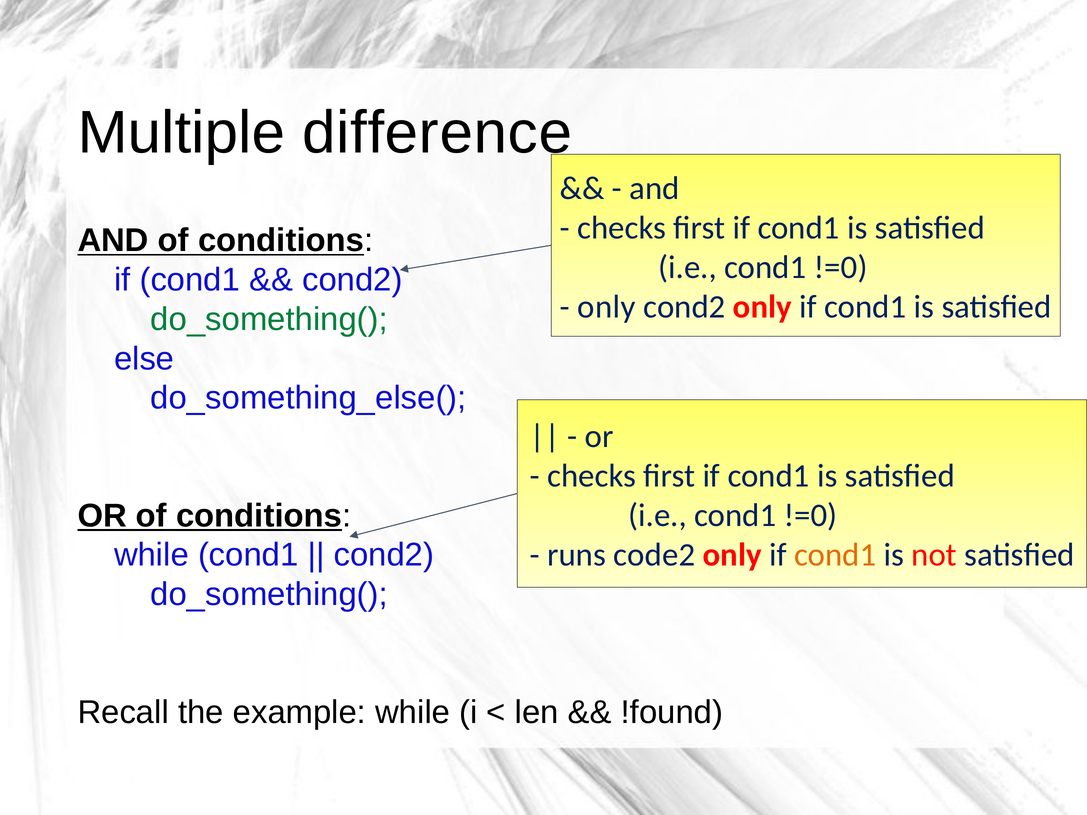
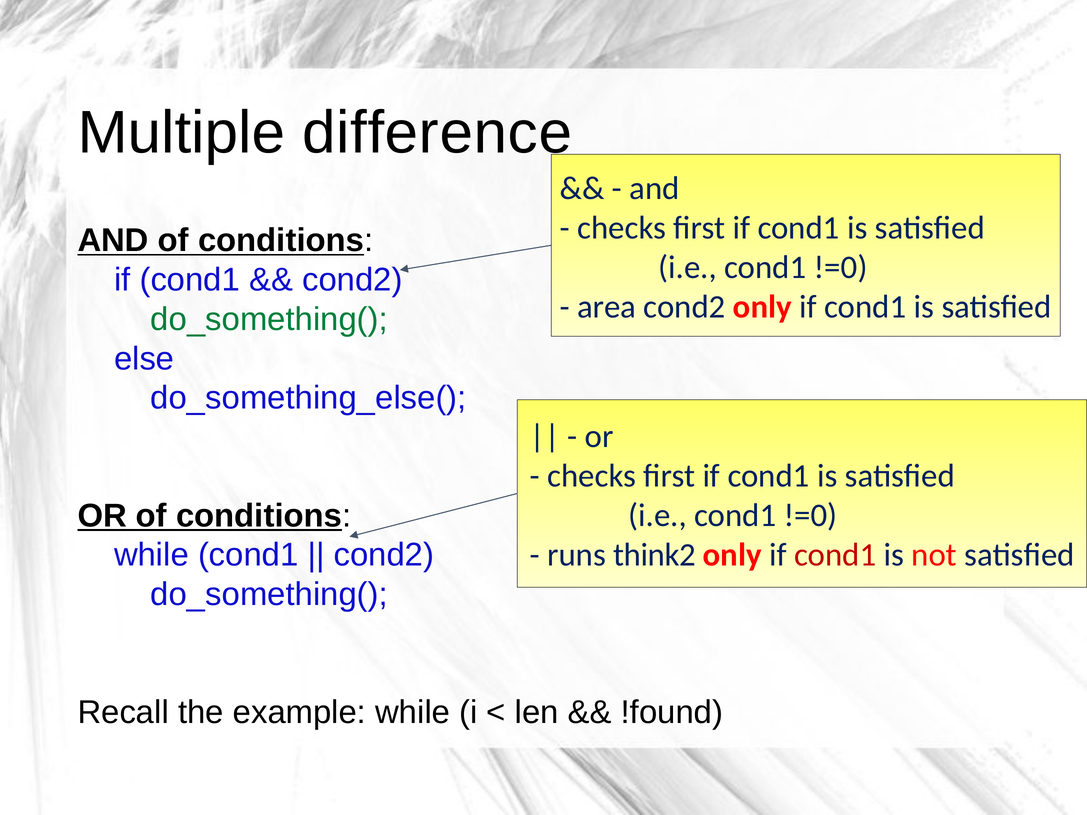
only at (606, 307): only -> area
code2: code2 -> think2
cond1 at (835, 555) colour: orange -> red
